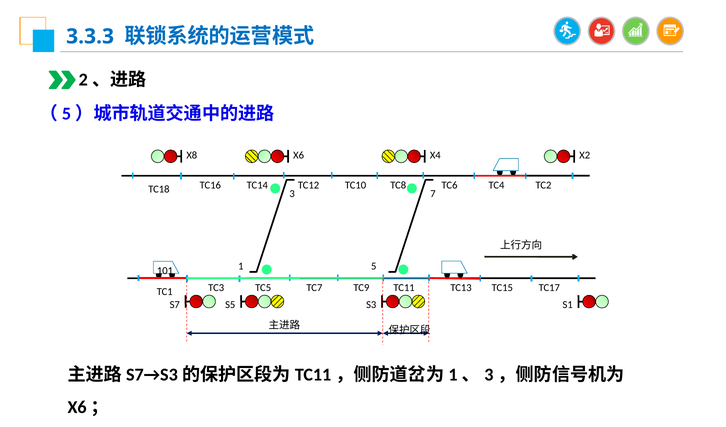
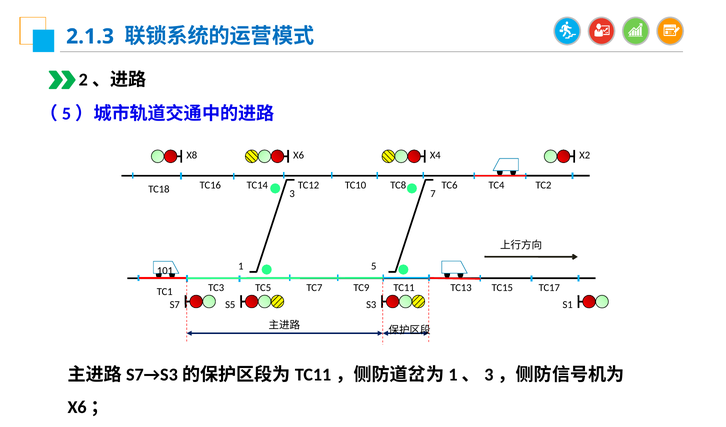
3.3.3: 3.3.3 -> 2.1.3
